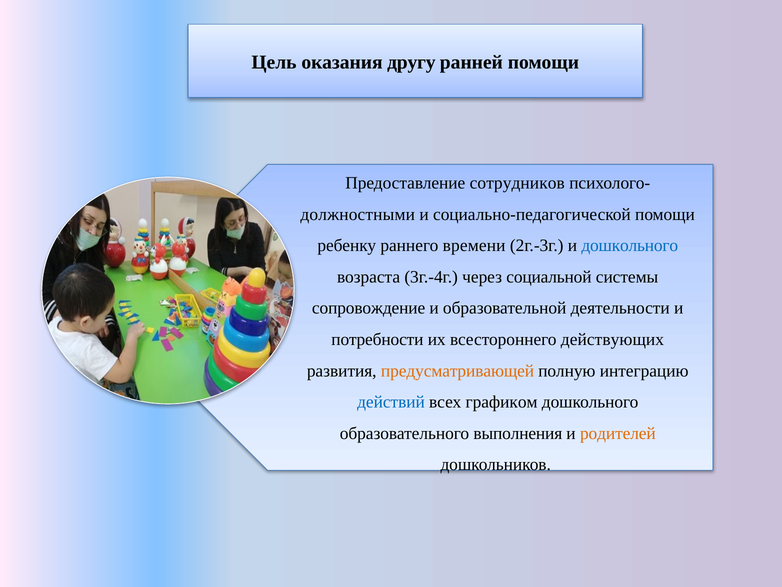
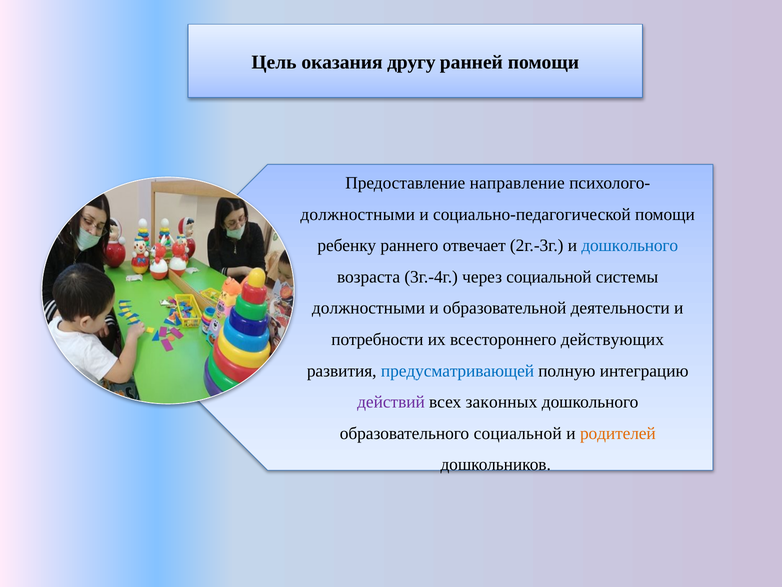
сотрудников: сотрудников -> направление
времени: времени -> отвечает
сопровождение at (369, 308): сопровождение -> должностными
предусматривающей colour: orange -> blue
действий colour: blue -> purple
графиком: графиком -> законных
образовательного выполнения: выполнения -> социальной
